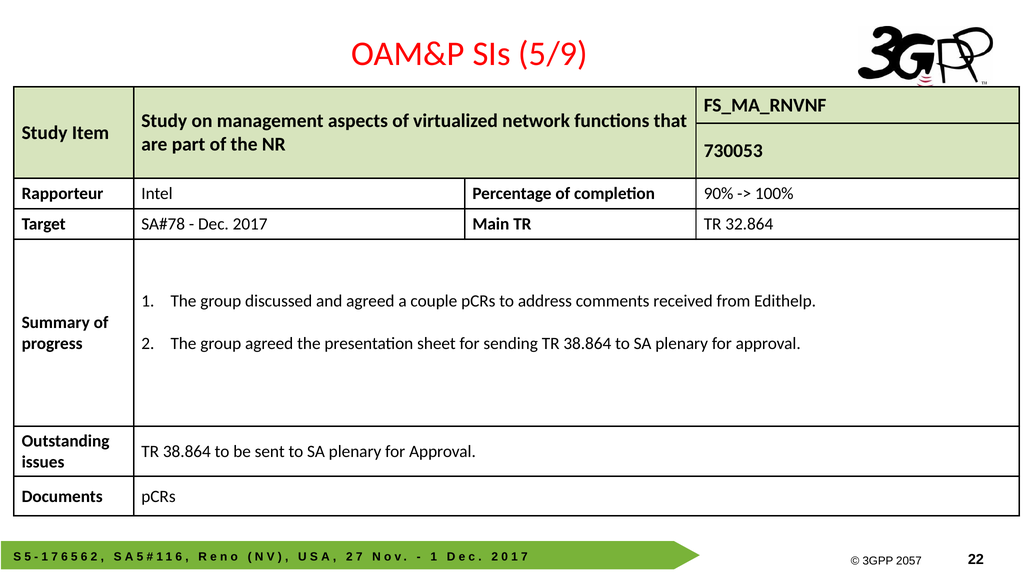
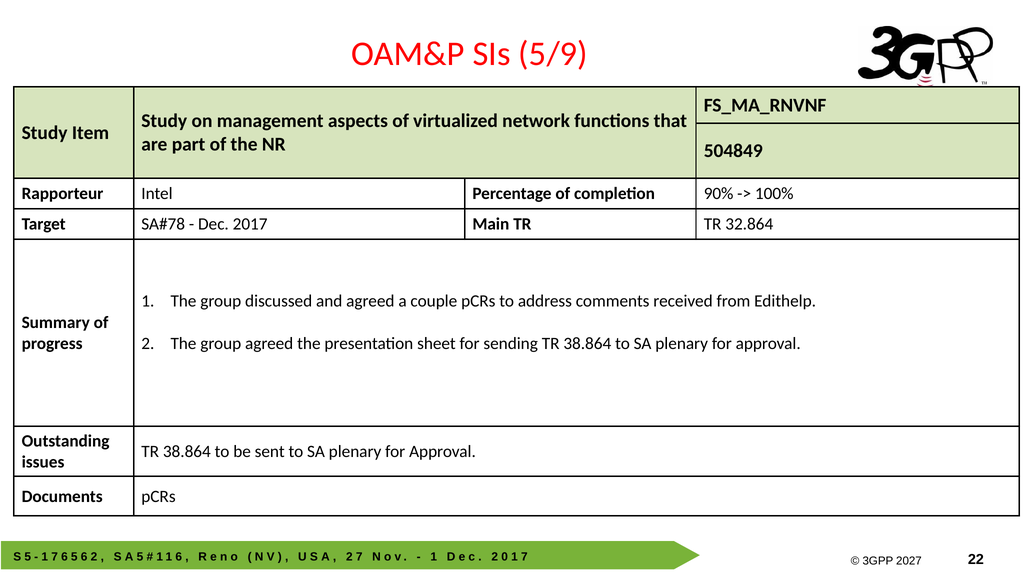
730053: 730053 -> 504849
2057: 2057 -> 2027
